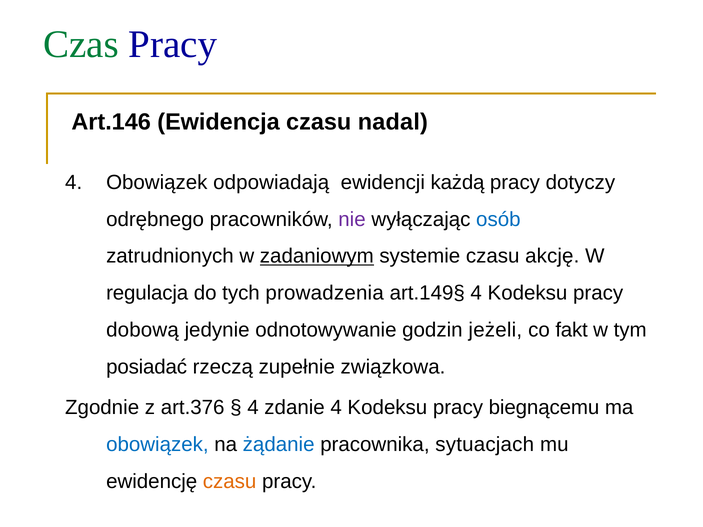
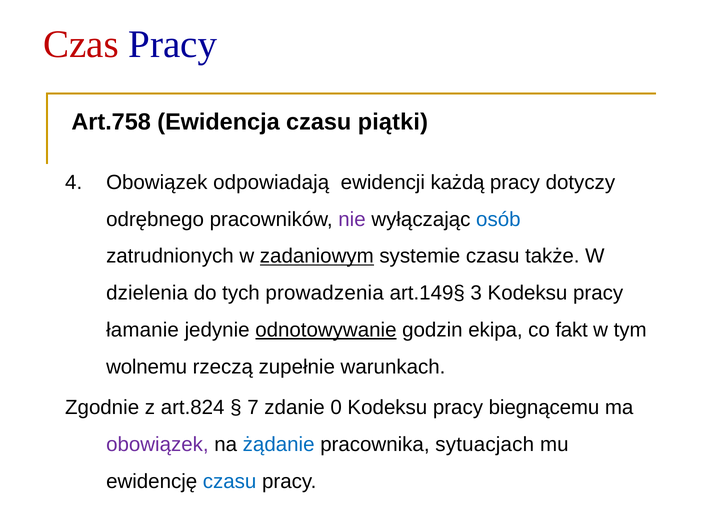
Czas colour: green -> red
Art.146: Art.146 -> Art.758
nadal: nadal -> piątki
akcję: akcję -> także
regulacja: regulacja -> dzielenia
art.149§ 4: 4 -> 3
dobową: dobową -> łamanie
odnotowywanie underline: none -> present
jeżeli: jeżeli -> ekipa
posiadać: posiadać -> wolnemu
związkowa: związkowa -> warunkach
art.376: art.376 -> art.824
4 at (253, 408): 4 -> 7
zdanie 4: 4 -> 0
obowiązek at (157, 445) colour: blue -> purple
czasu at (230, 482) colour: orange -> blue
